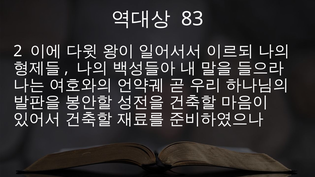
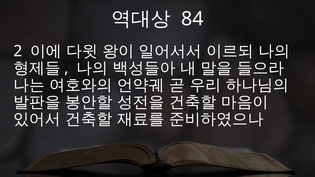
83: 83 -> 84
